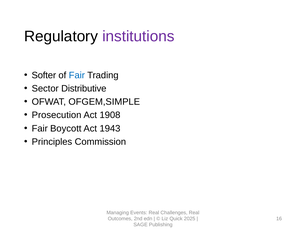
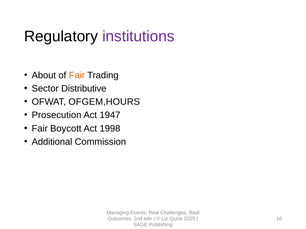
Softer: Softer -> About
Fair at (77, 75) colour: blue -> orange
OFGEM,SIMPLE: OFGEM,SIMPLE -> OFGEM,HOURS
1908: 1908 -> 1947
1943: 1943 -> 1998
Principles: Principles -> Additional
